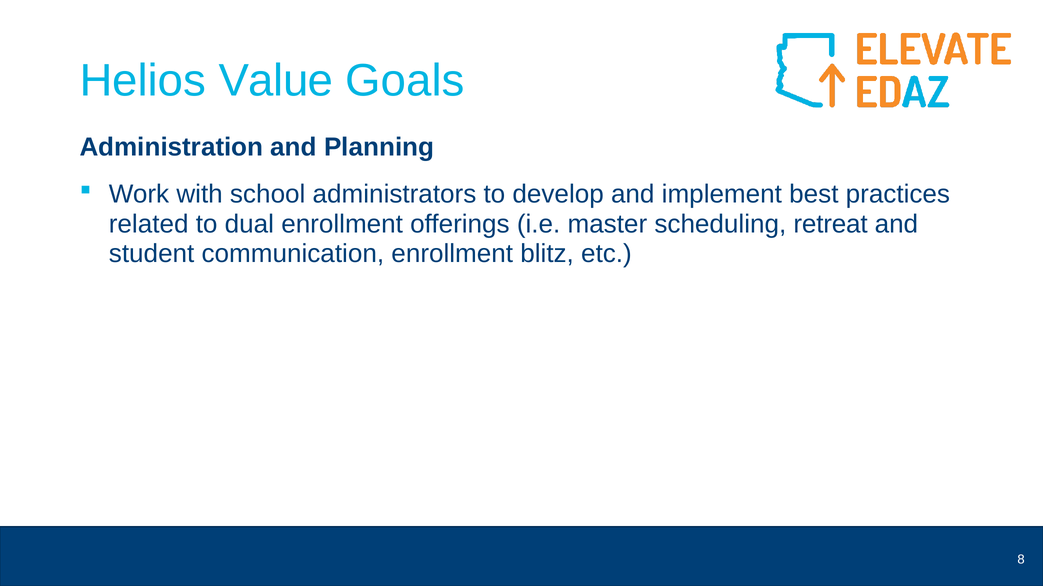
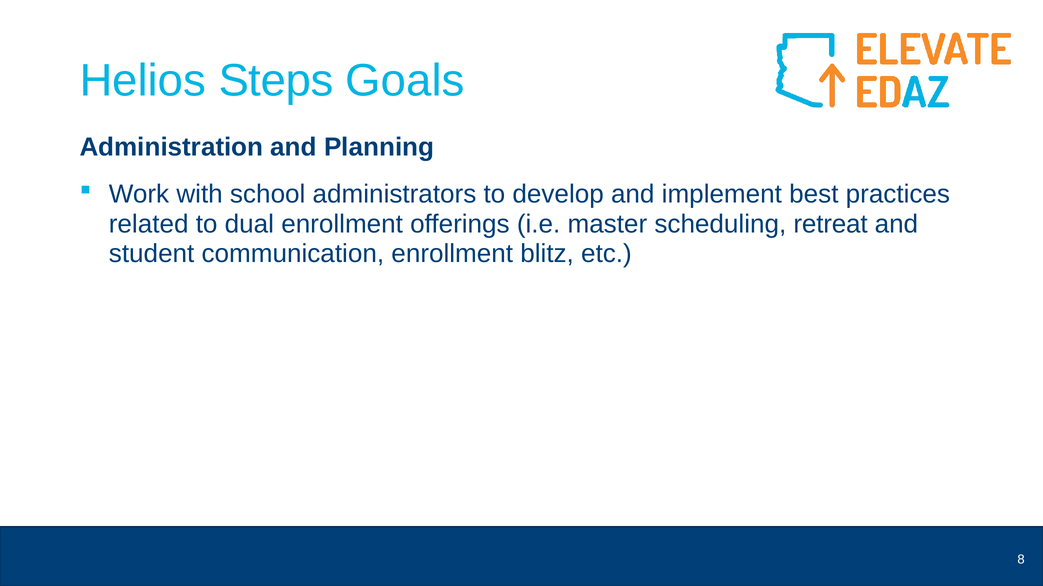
Value: Value -> Steps
